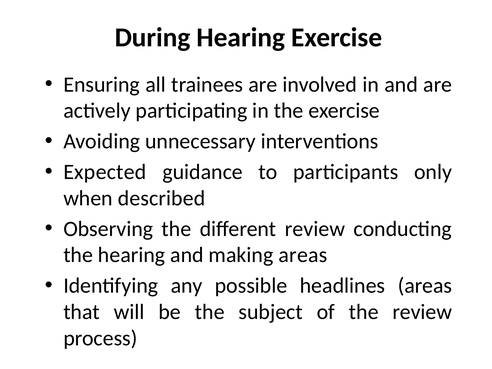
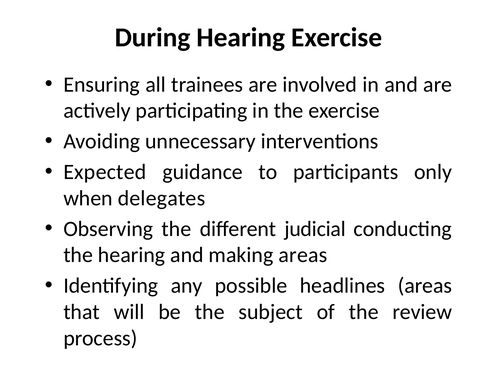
described: described -> delegates
different review: review -> judicial
